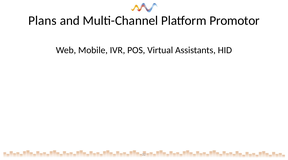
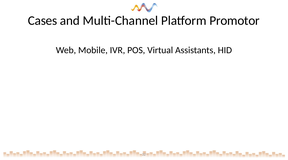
Plans: Plans -> Cases
